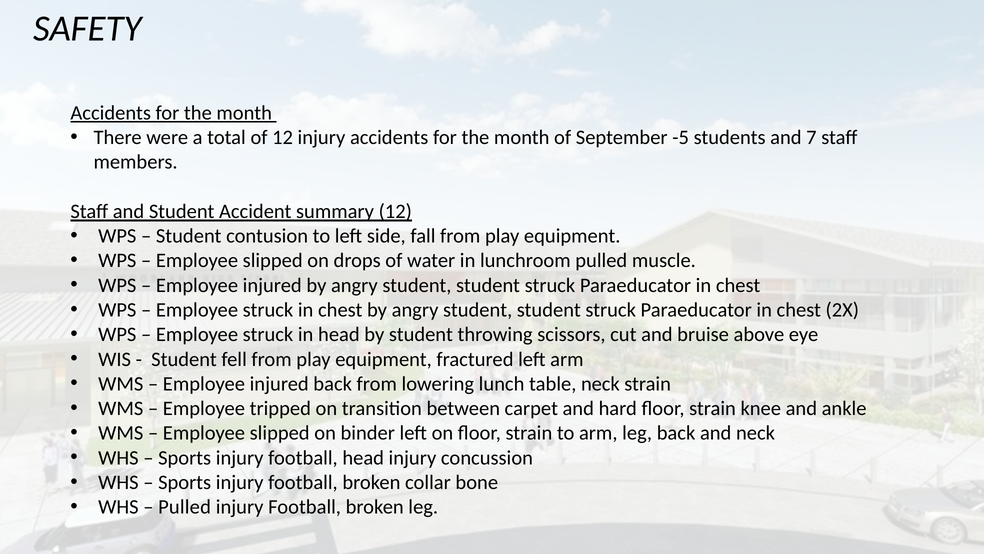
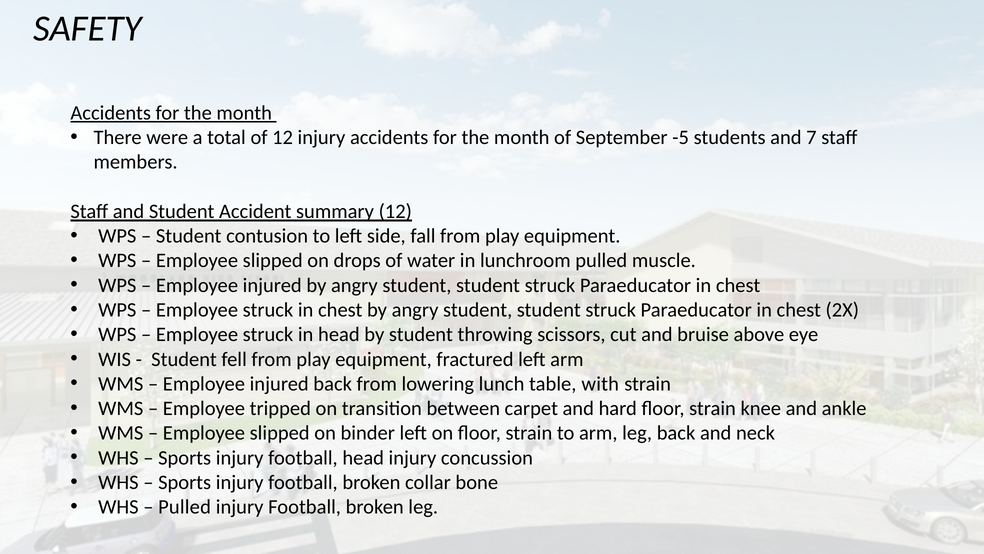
table neck: neck -> with
